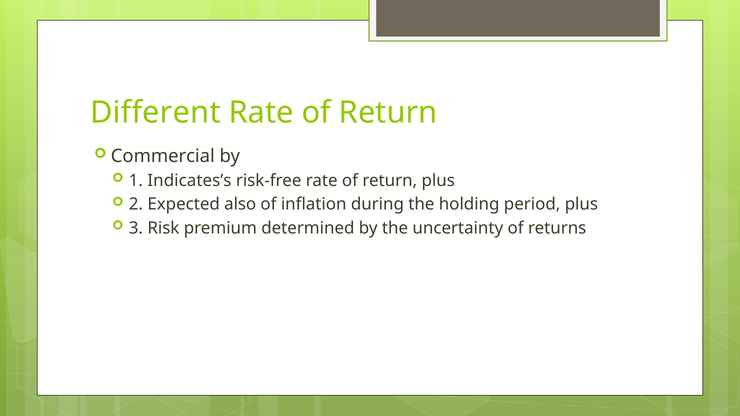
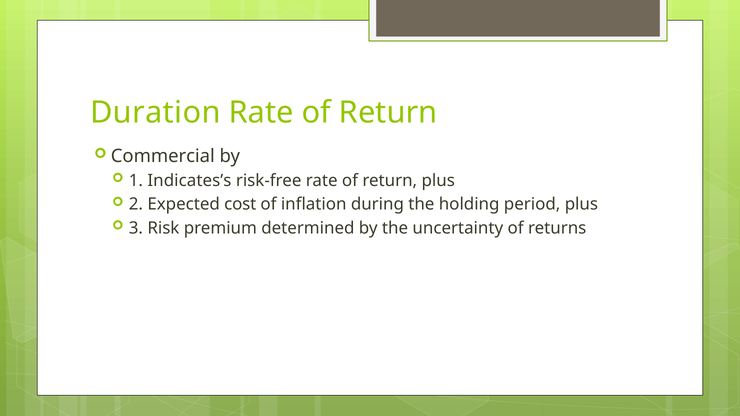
Different: Different -> Duration
also: also -> cost
